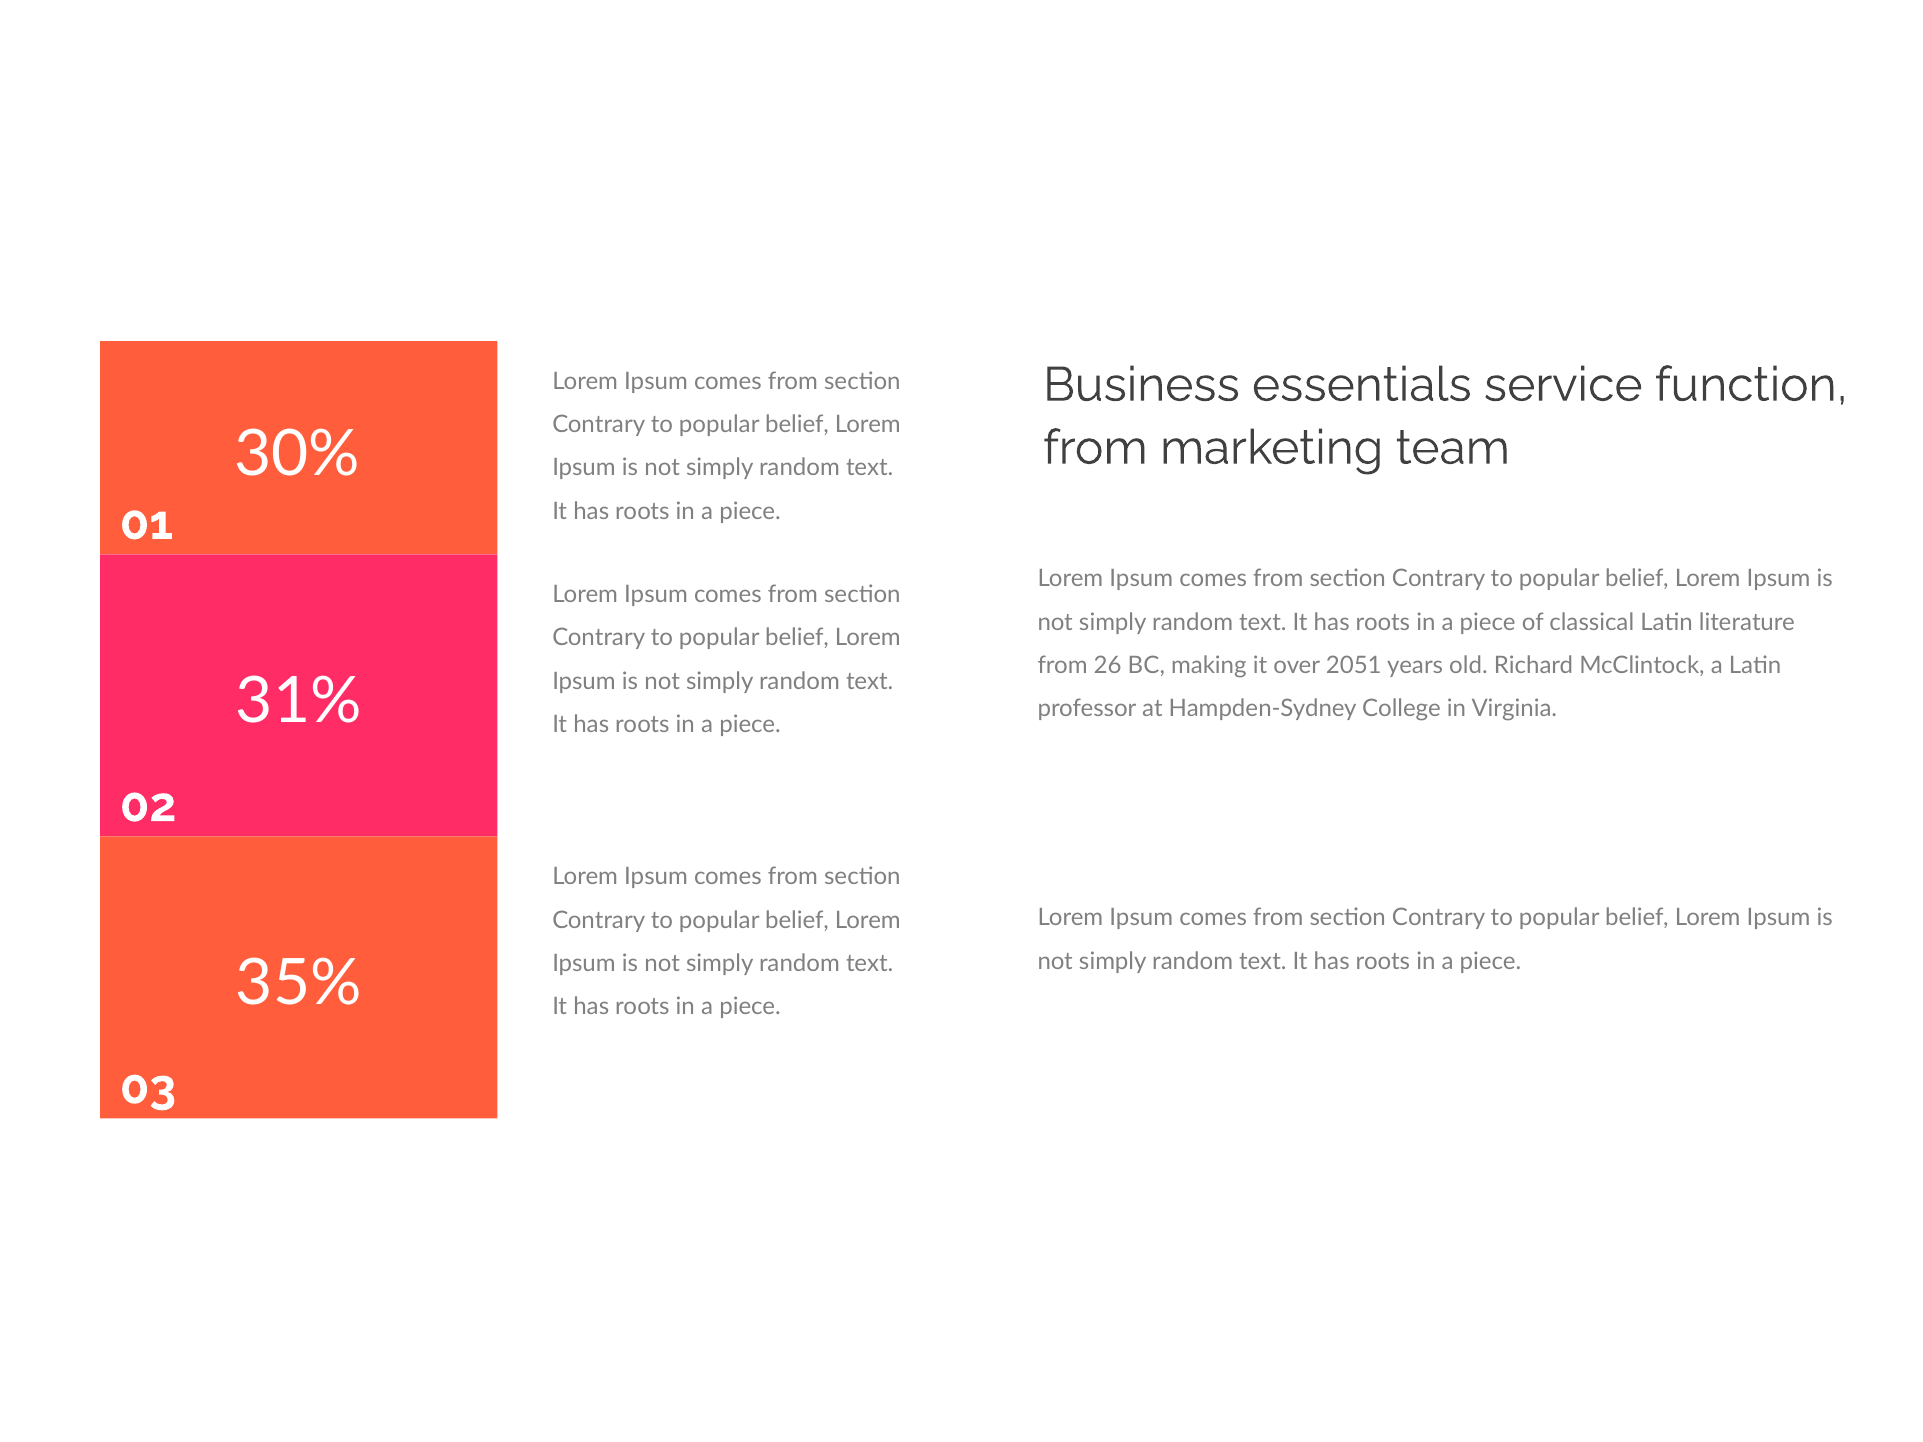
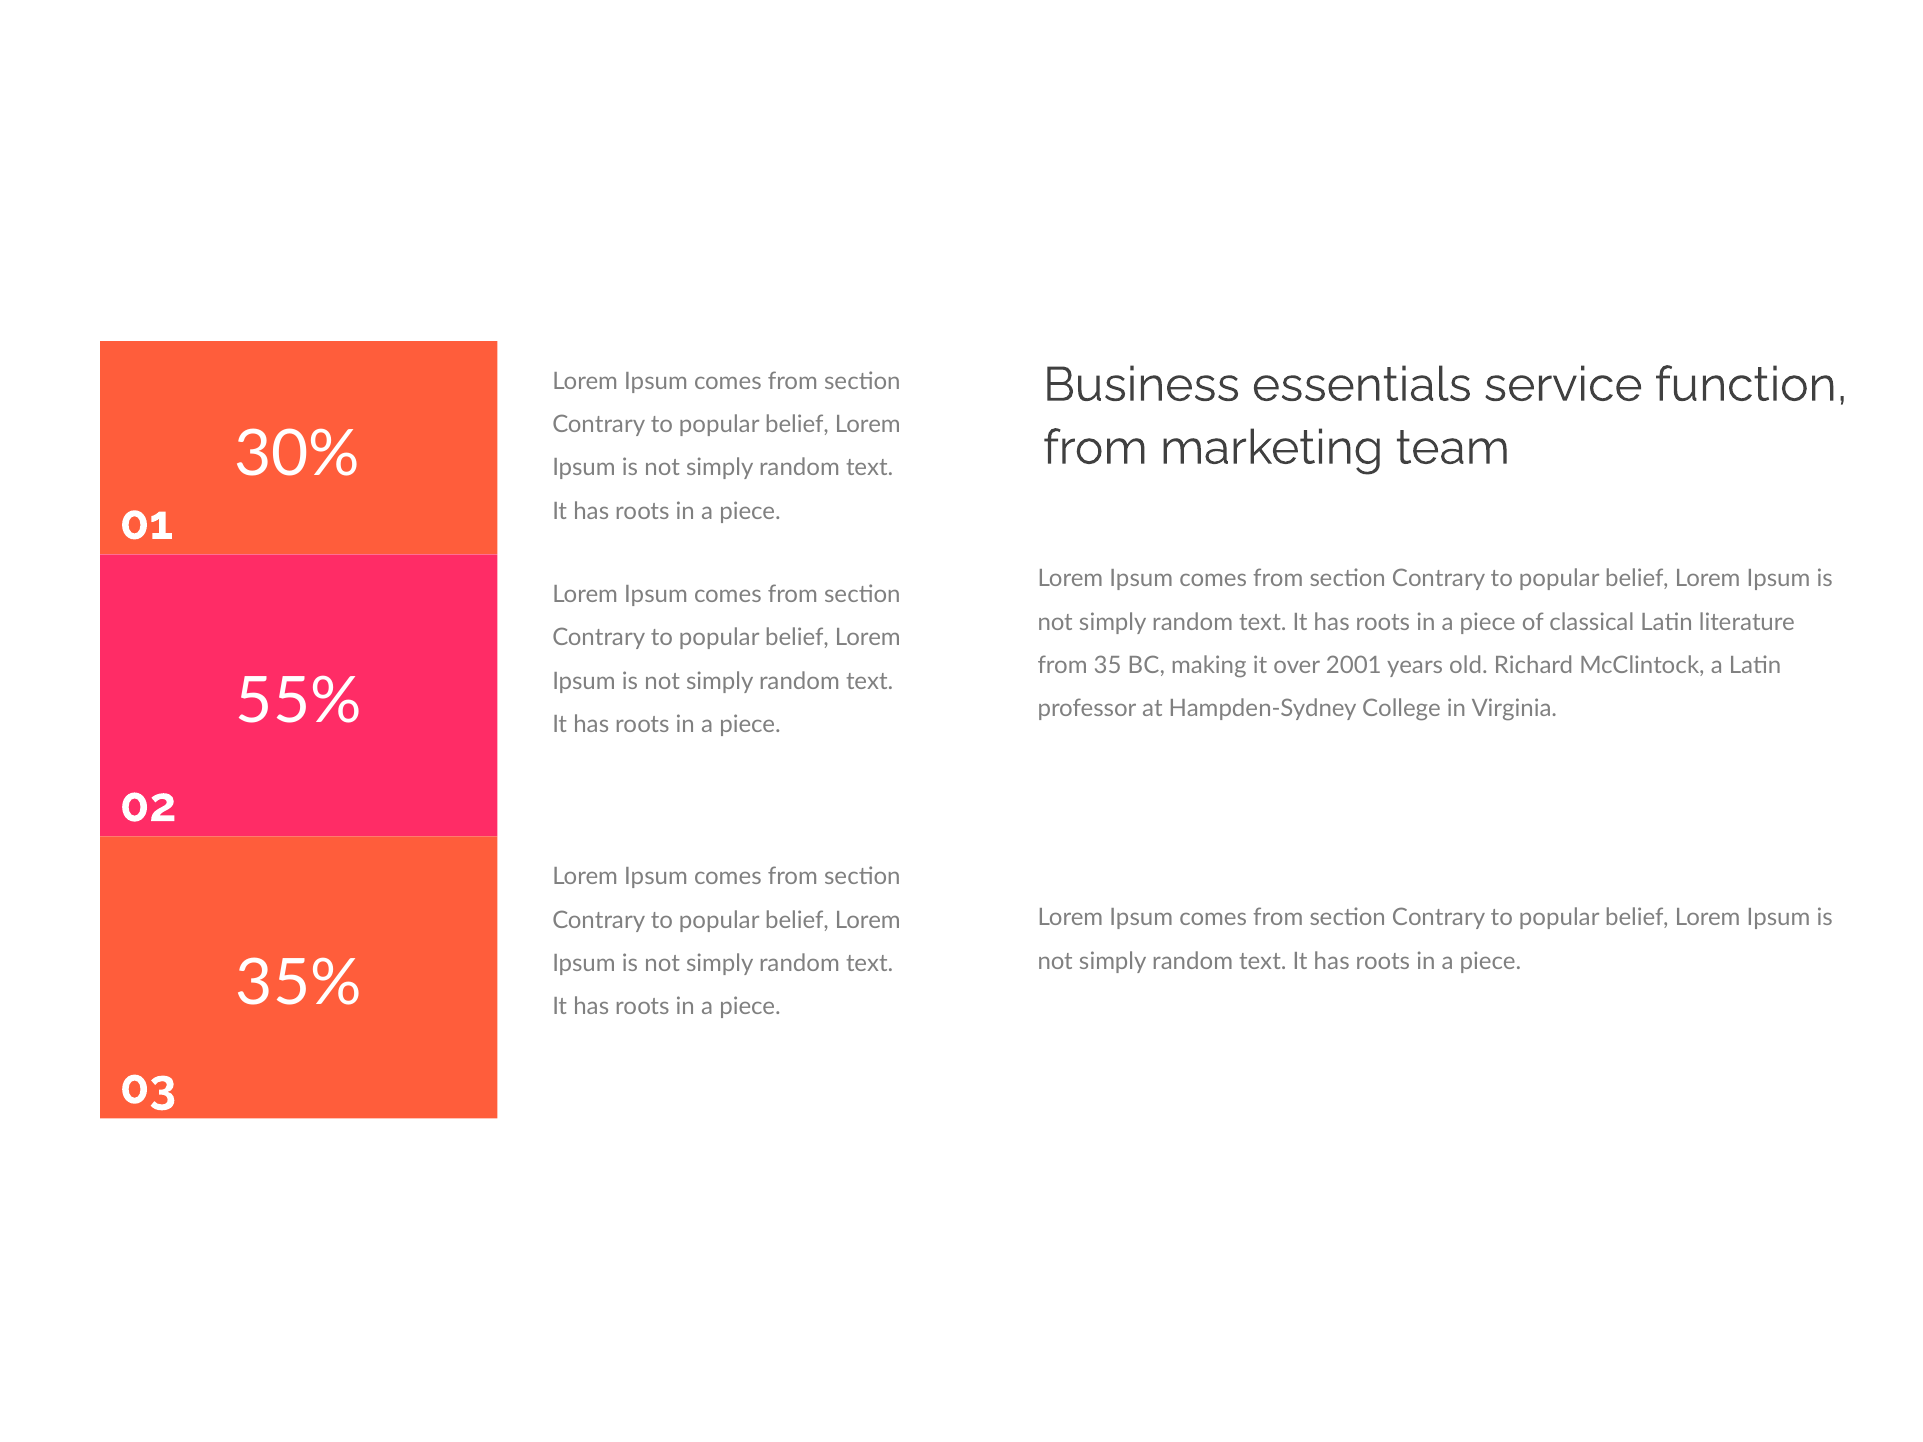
26: 26 -> 35
2051: 2051 -> 2001
31%: 31% -> 55%
